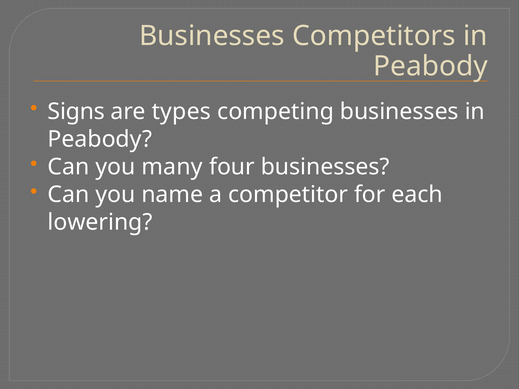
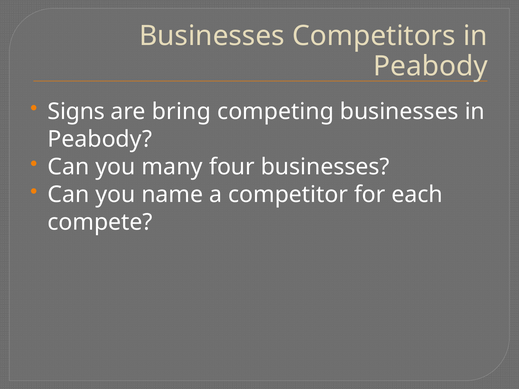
types: types -> bring
lowering: lowering -> compete
